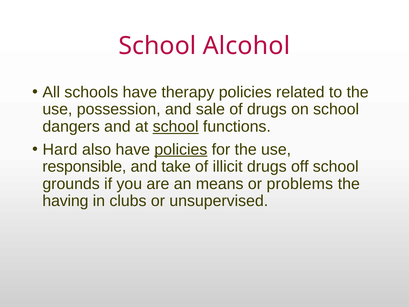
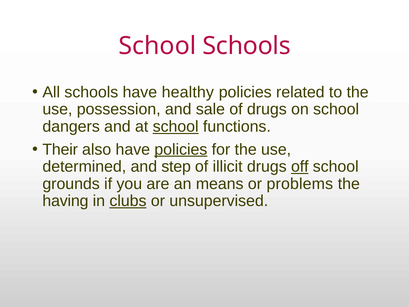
School Alcohol: Alcohol -> Schools
therapy: therapy -> healthy
Hard: Hard -> Their
responsible: responsible -> determined
take: take -> step
off underline: none -> present
clubs underline: none -> present
